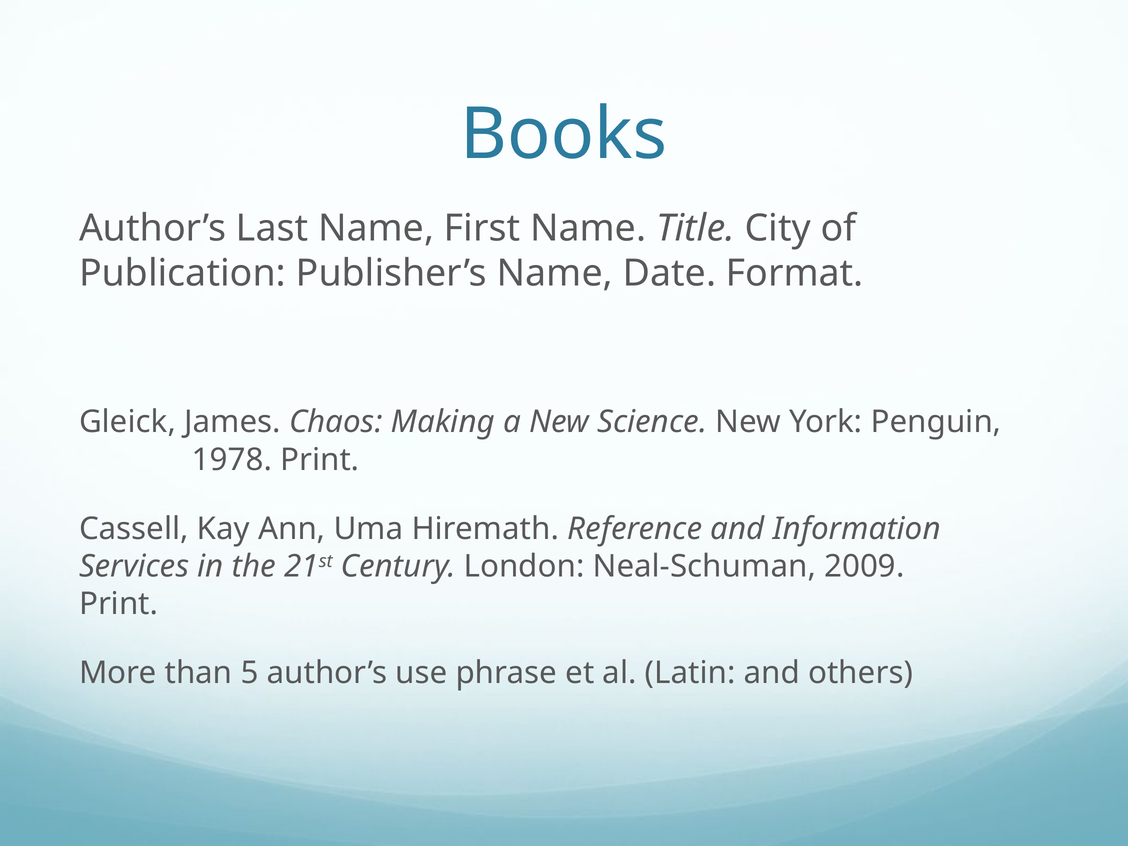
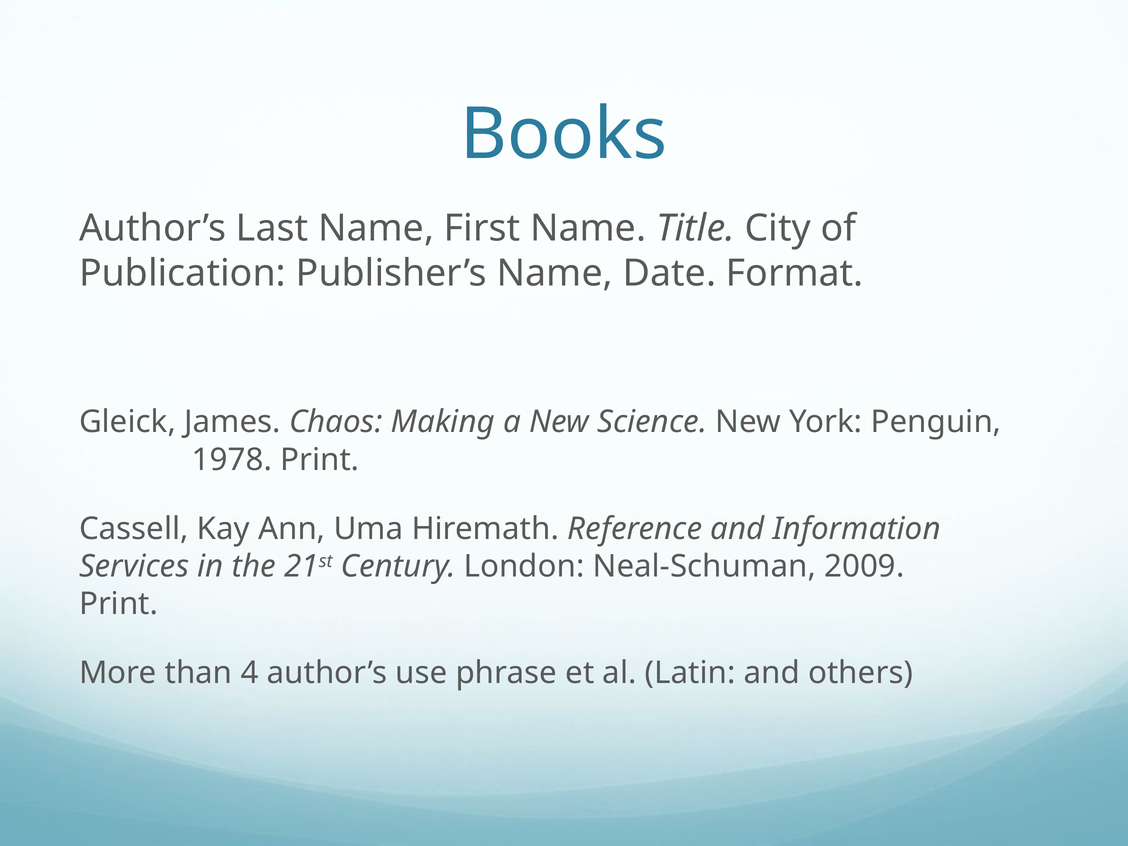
5: 5 -> 4
